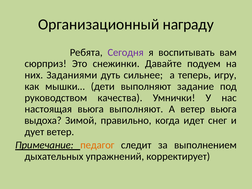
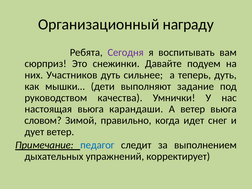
Заданиями: Заданиями -> Участников
теперь игру: игру -> дуть
вьюга выполняют: выполняют -> карандаши
выдоха: выдоха -> словом
педагог colour: orange -> blue
